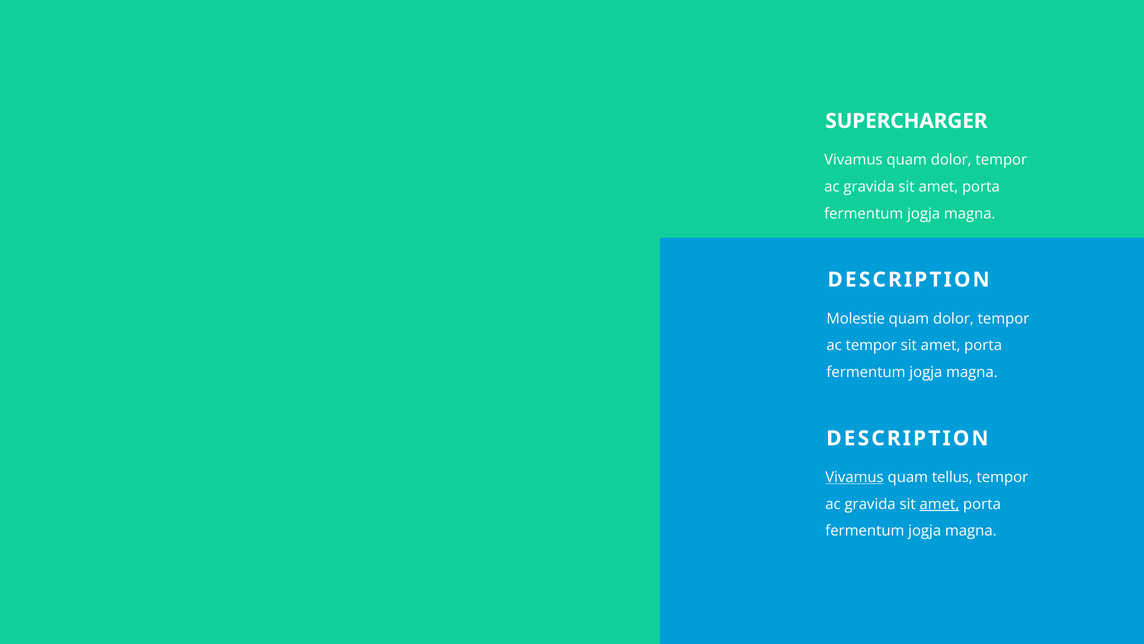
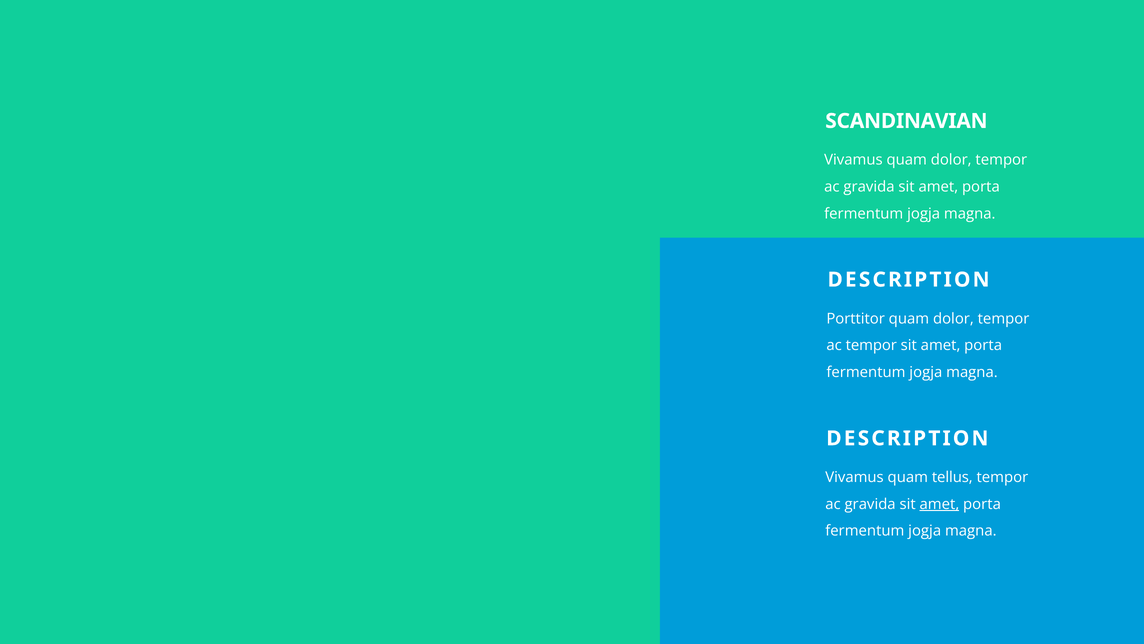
SUPERCHARGER: SUPERCHARGER -> SCANDINAVIAN
Molestie: Molestie -> Porttitor
Vivamus at (854, 477) underline: present -> none
